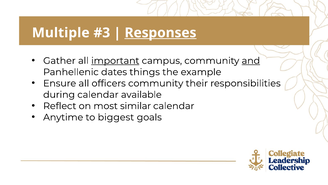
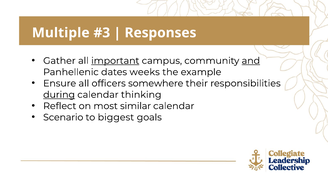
Responses underline: present -> none
things: things -> weeks
officers community: community -> somewhere
during underline: none -> present
available: available -> thinking
Anytime: Anytime -> Scenario
